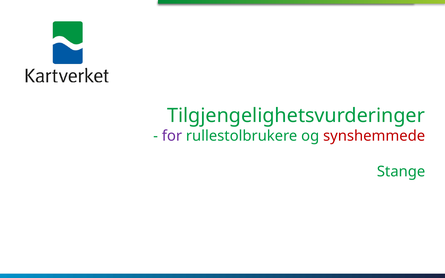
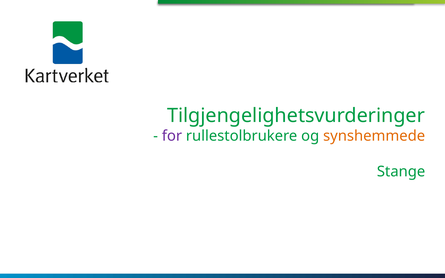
synshemmede colour: red -> orange
